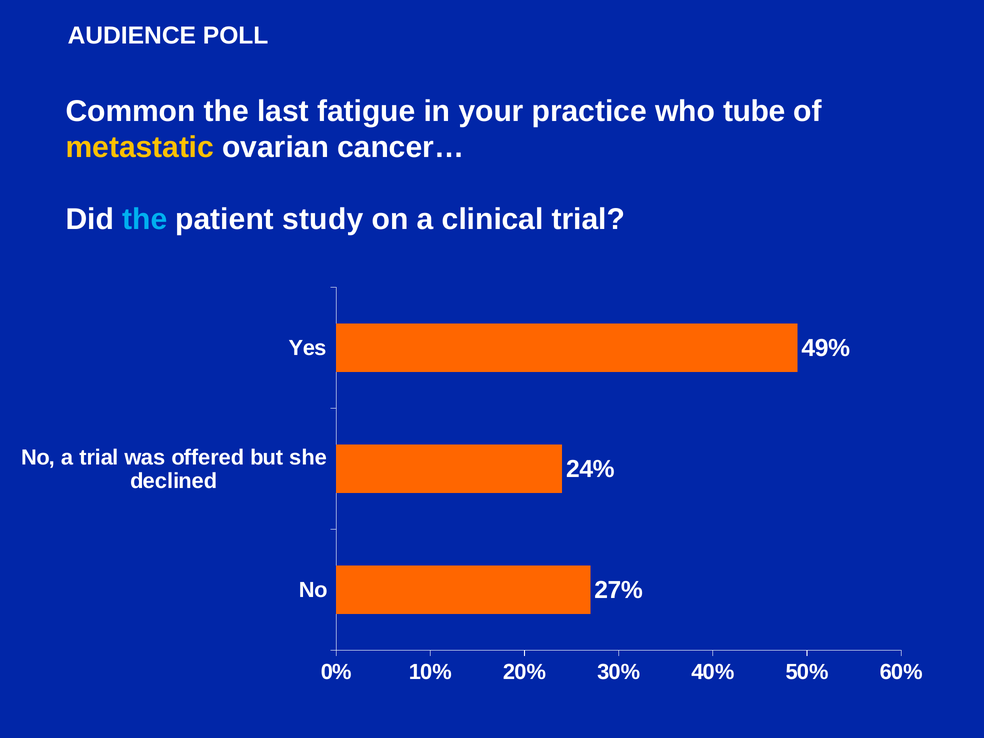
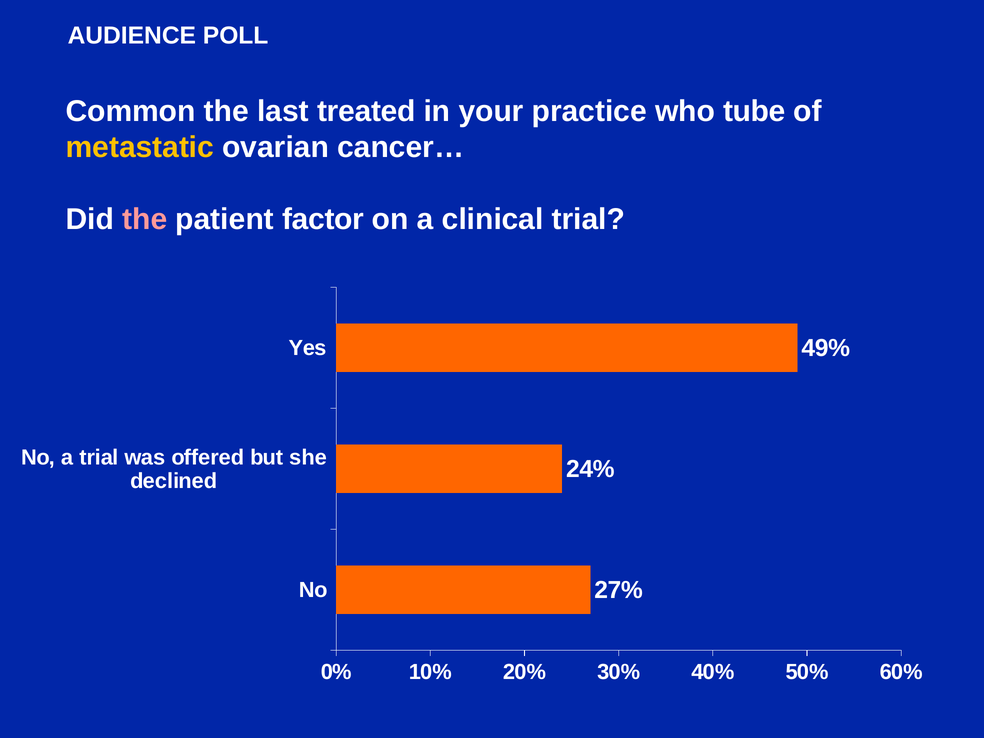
fatigue: fatigue -> treated
the at (145, 219) colour: light blue -> pink
study: study -> factor
